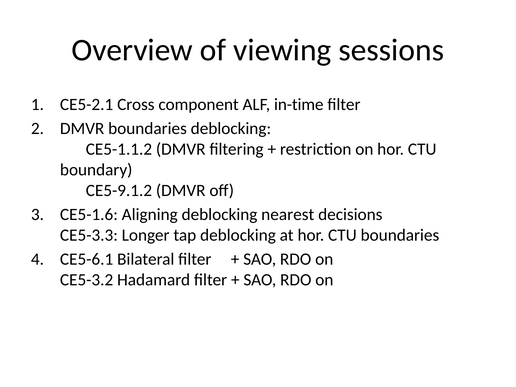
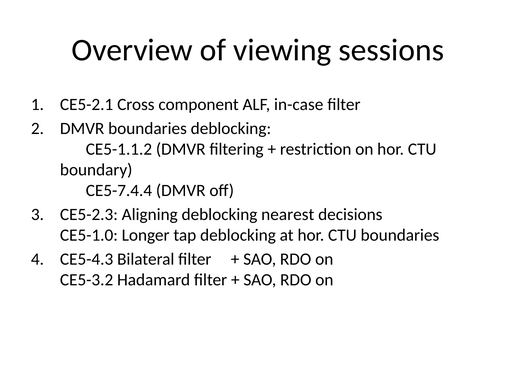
in-time: in-time -> in-case
CE5-9.1.2: CE5-9.1.2 -> CE5-7.4.4
CE5-1.6: CE5-1.6 -> CE5-2.3
CE5-3.3: CE5-3.3 -> CE5-1.0
CE5-6.1: CE5-6.1 -> CE5-4.3
